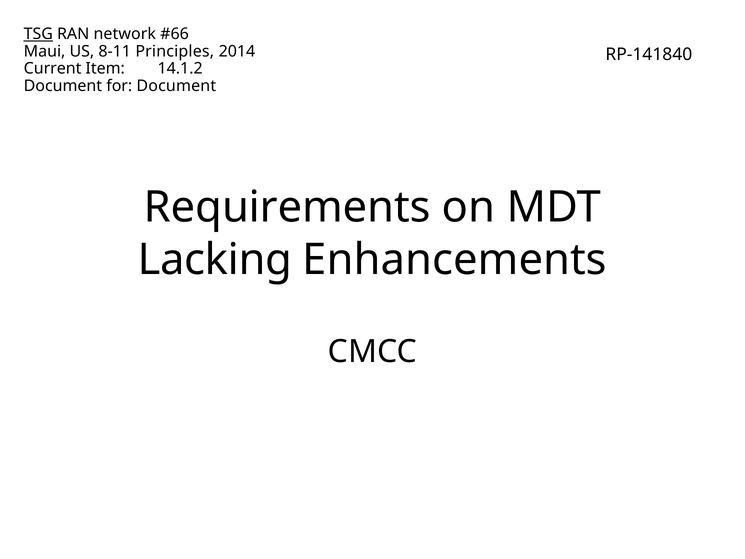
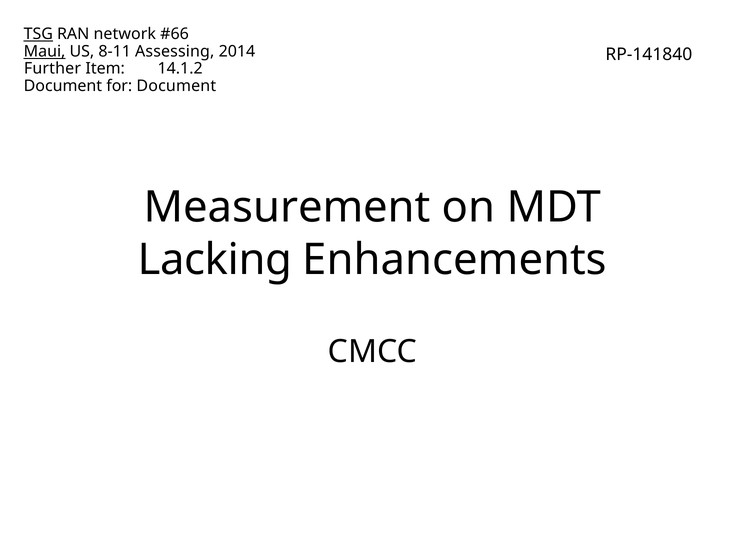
Maui underline: none -> present
Principles: Principles -> Assessing
Current: Current -> Further
Requirements: Requirements -> Measurement
